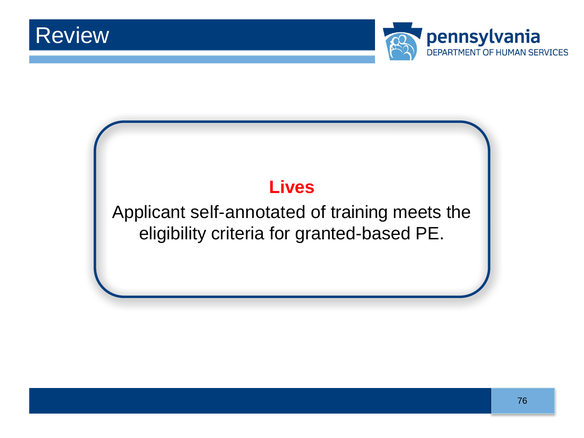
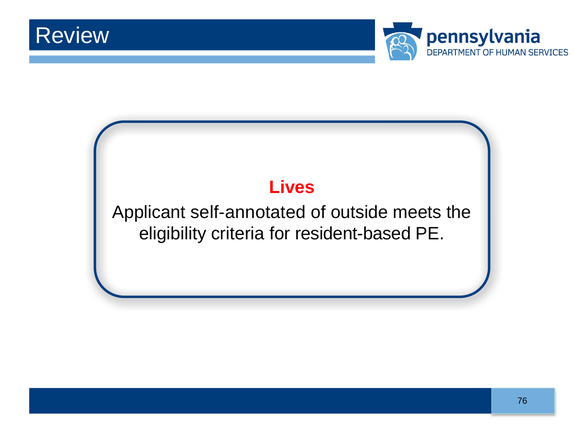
training: training -> outside
granted-based: granted-based -> resident-based
